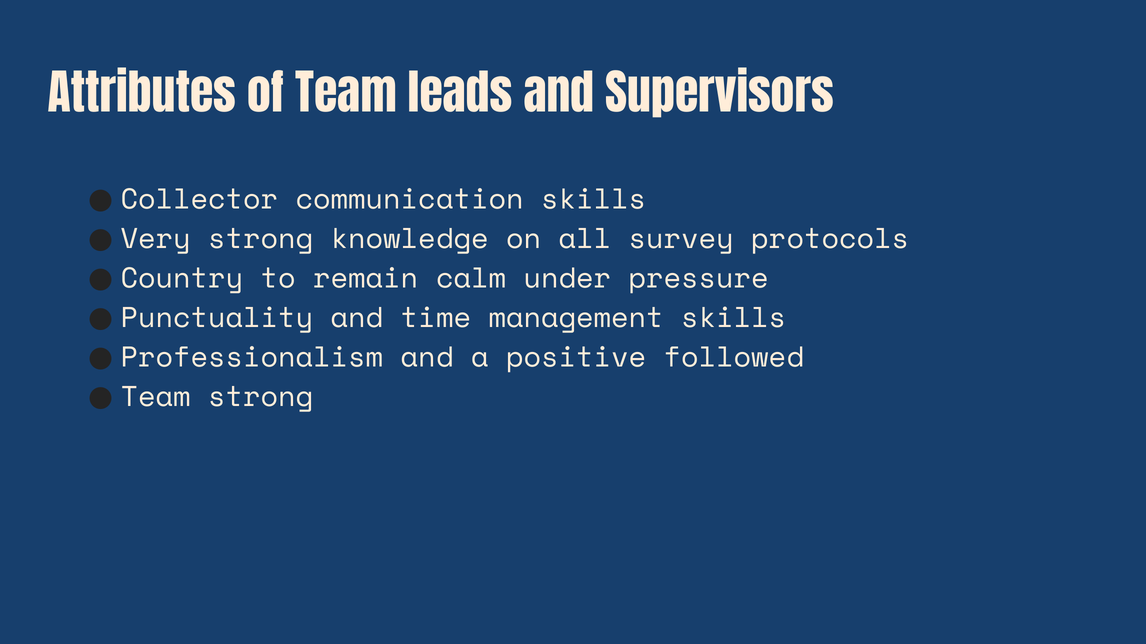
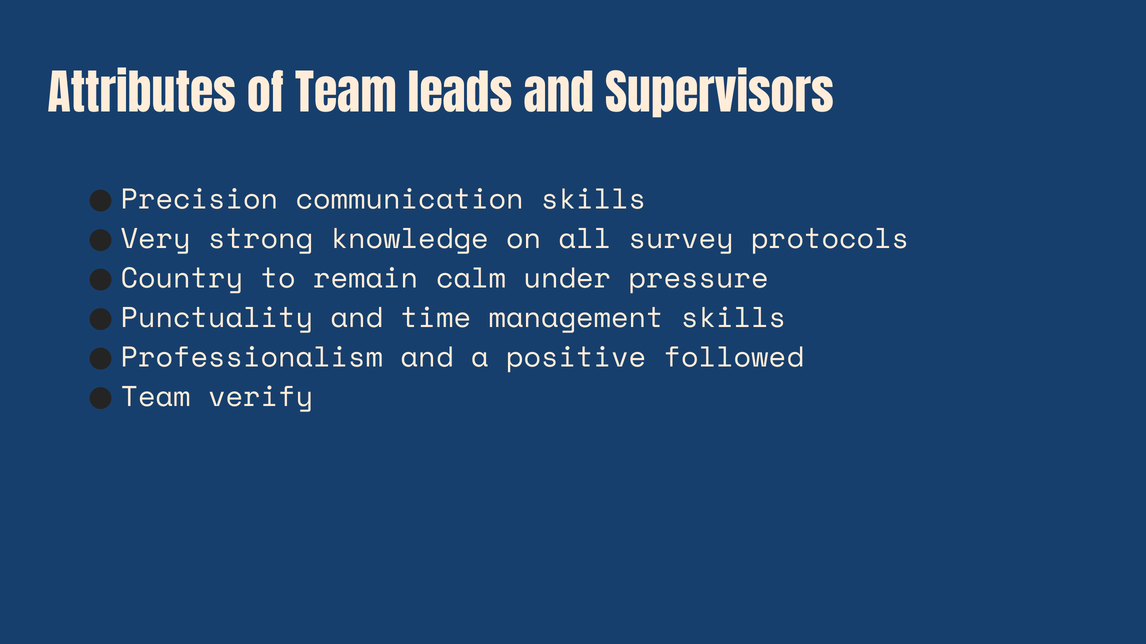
Collector: Collector -> Precision
Team strong: strong -> verify
